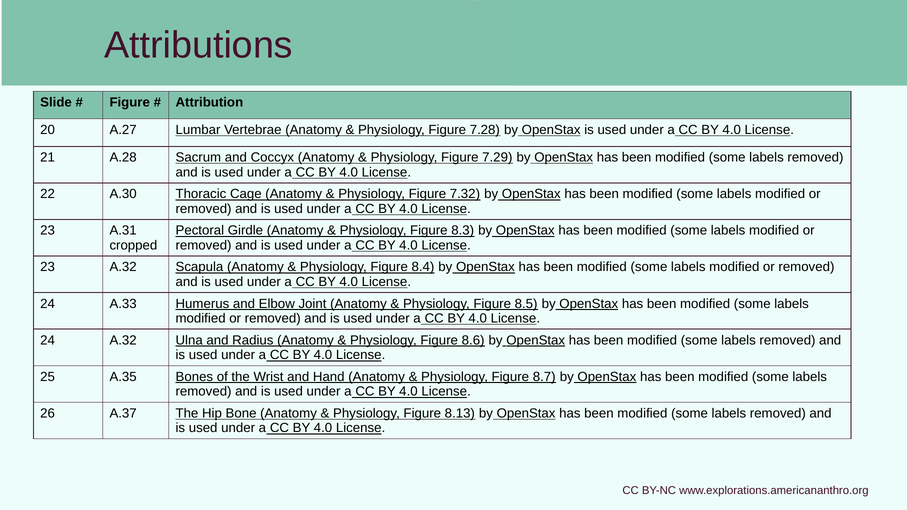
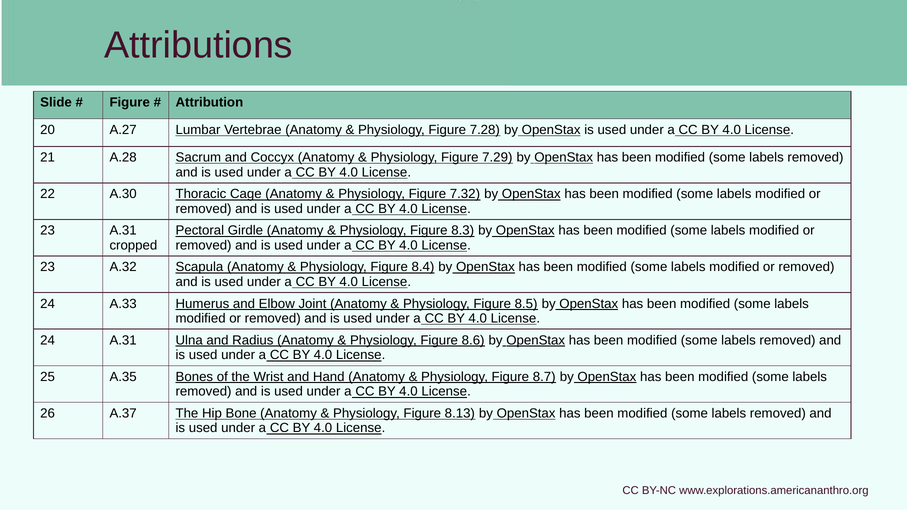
24 A.32: A.32 -> A.31
